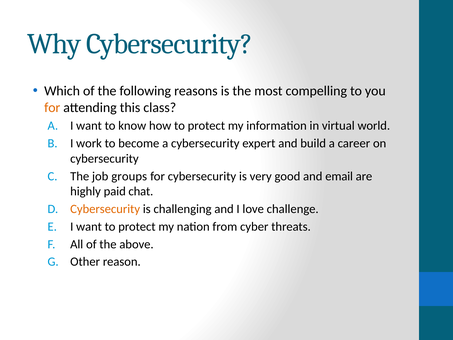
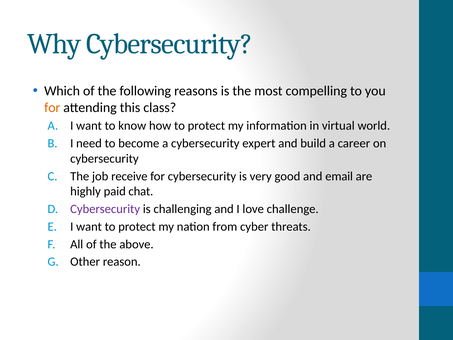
work: work -> need
groups: groups -> receive
Cybersecurity at (105, 209) colour: orange -> purple
